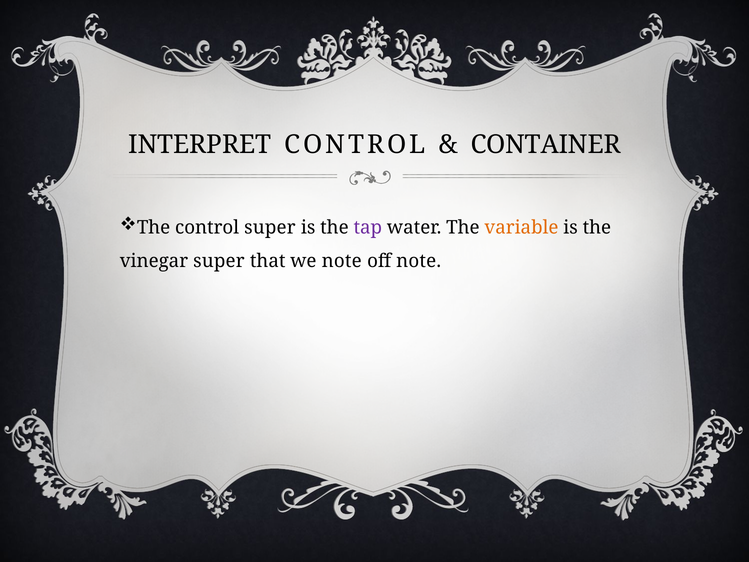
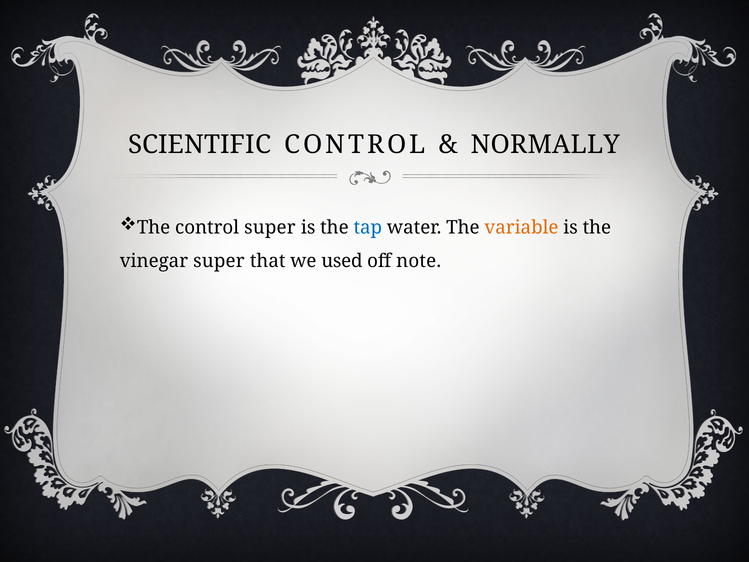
INTERPRET: INTERPRET -> SCIENTIFIC
CONTAINER: CONTAINER -> NORMALLY
tap colour: purple -> blue
we note: note -> used
